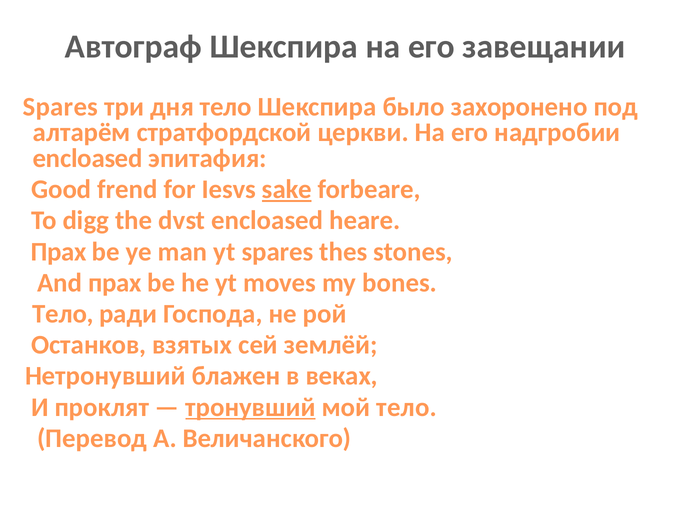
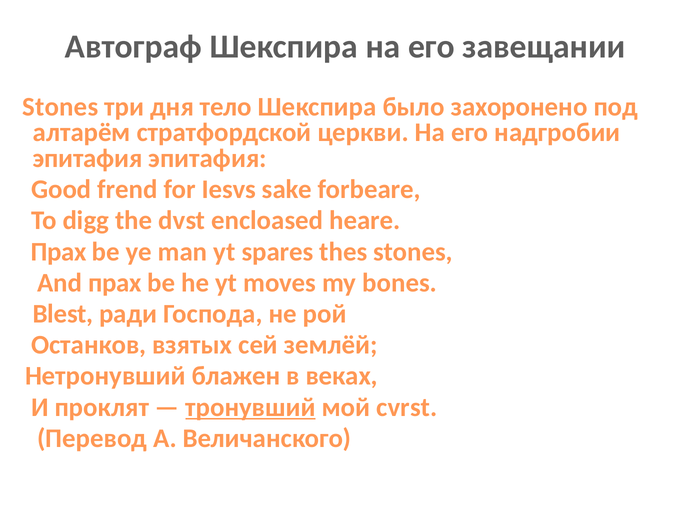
Spares at (60, 107): Spares -> Stones
encloased at (88, 158): encloased -> эпитафия
sake underline: present -> none
Тело at (63, 314): Тело -> Blest
мой тело: тело -> cvrst
